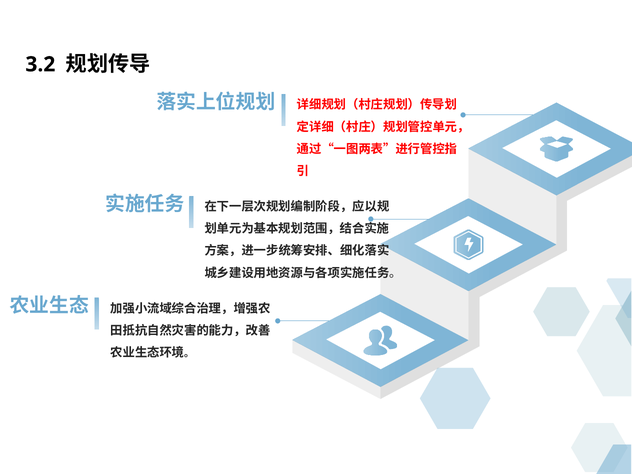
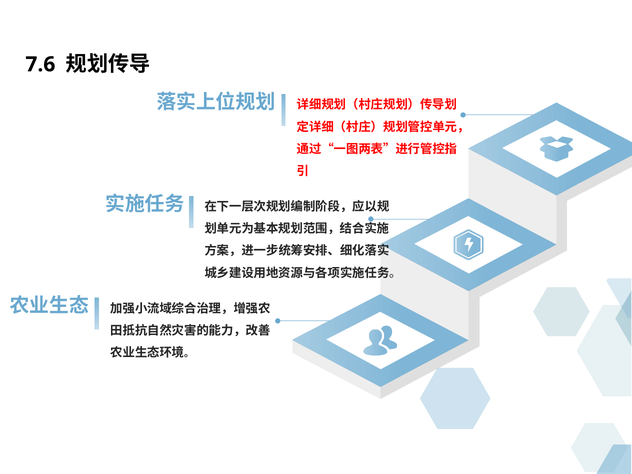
3.2: 3.2 -> 7.6
